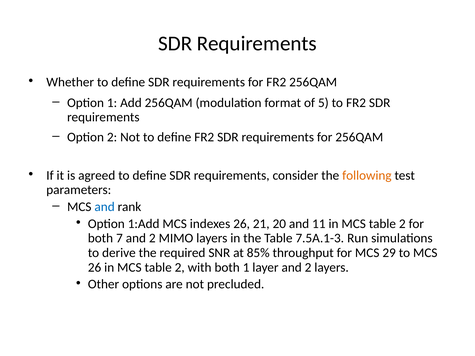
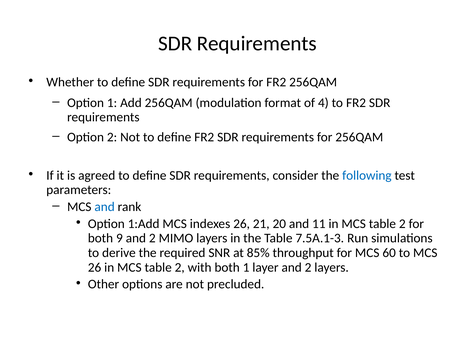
5: 5 -> 4
following colour: orange -> blue
7: 7 -> 9
29: 29 -> 60
